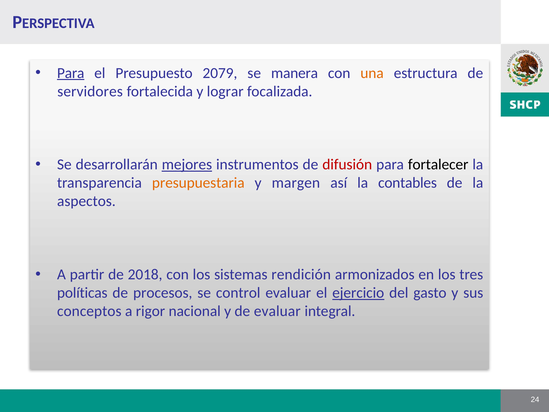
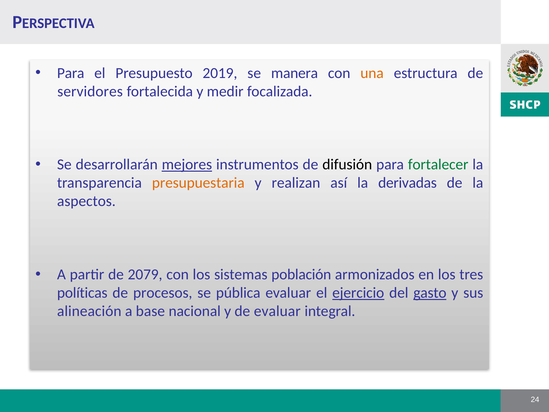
Para at (71, 73) underline: present -> none
2079: 2079 -> 2019
lograr: lograr -> medir
difusión colour: red -> black
fortalecer colour: black -> green
margen: margen -> realizan
contables: contables -> derivadas
2018: 2018 -> 2079
rendición: rendición -> población
control: control -> pública
gasto underline: none -> present
conceptos: conceptos -> alineación
rigor: rigor -> base
